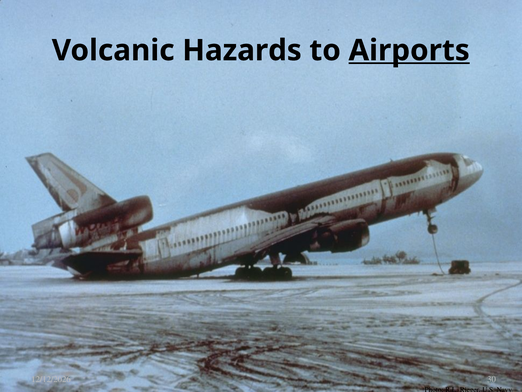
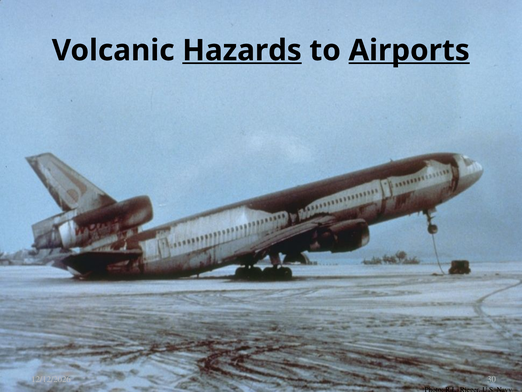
Hazards underline: none -> present
